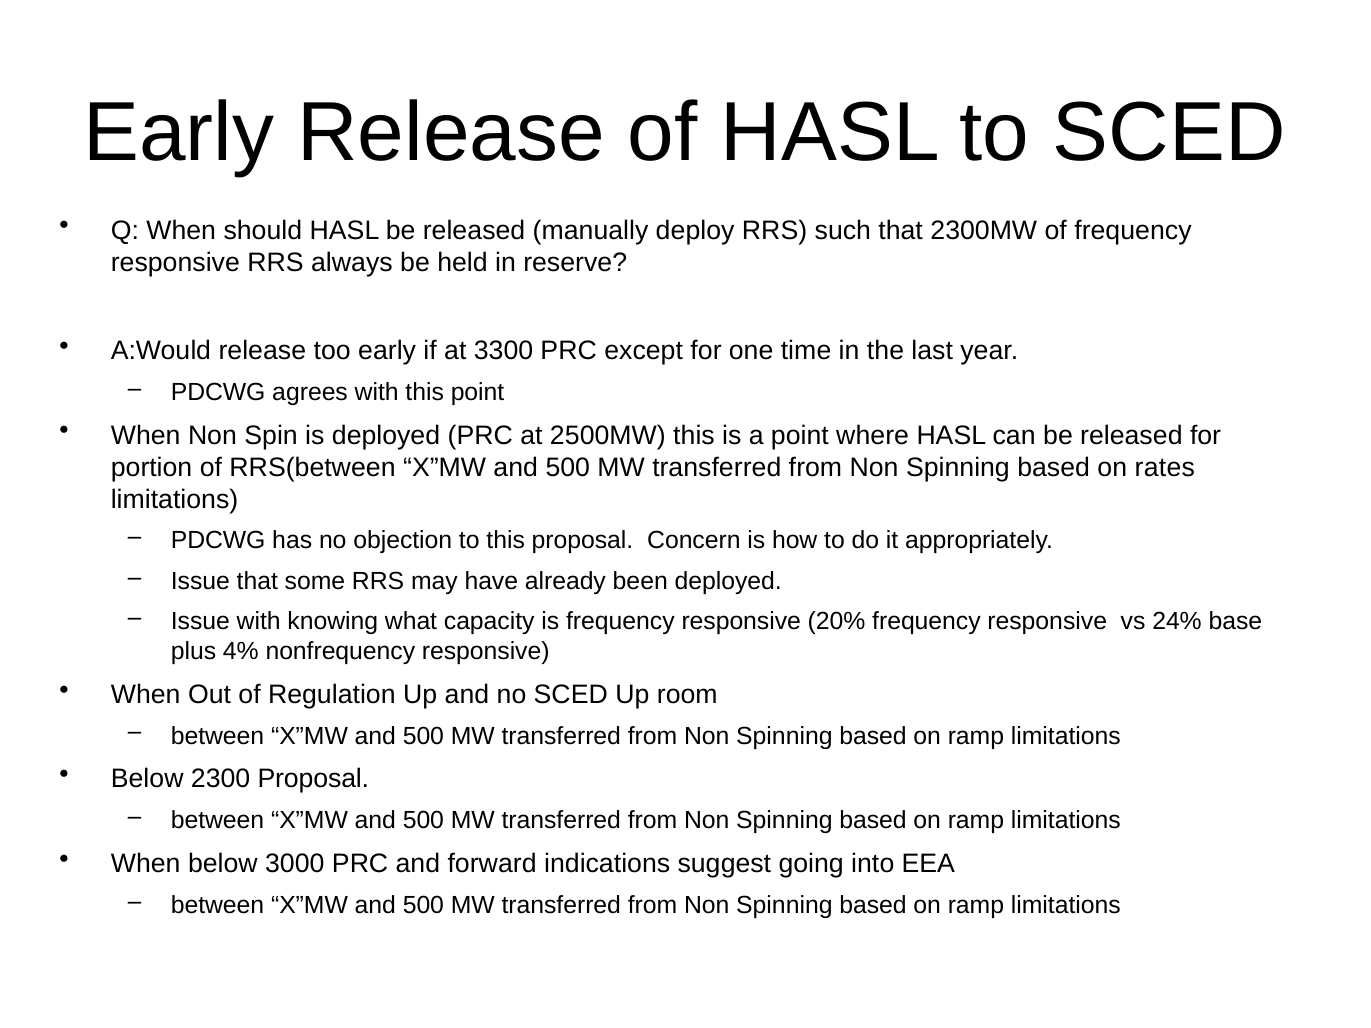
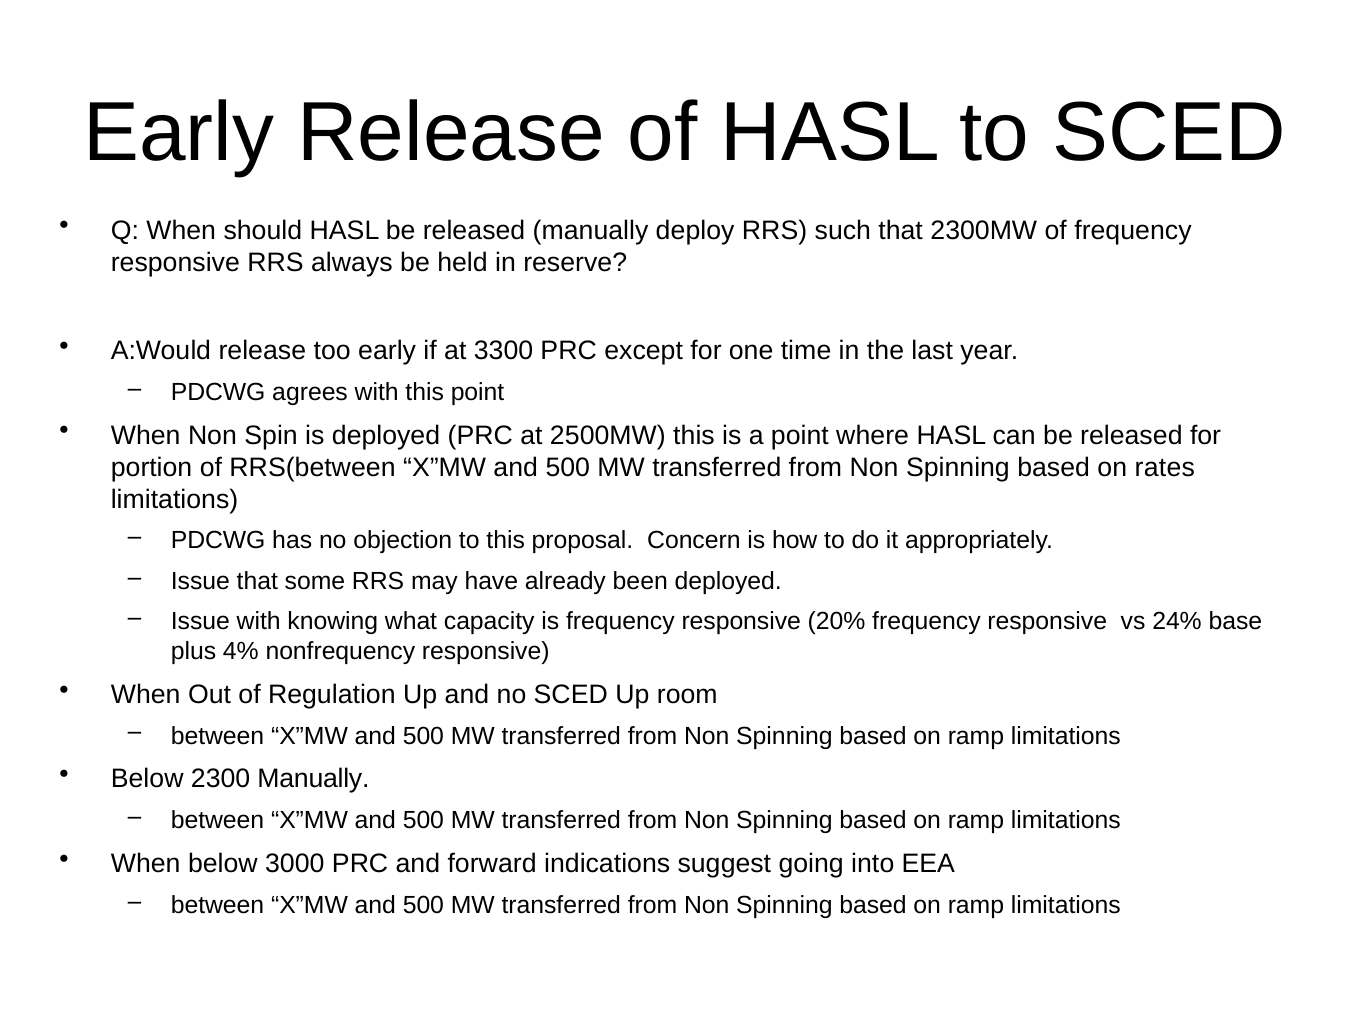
2300 Proposal: Proposal -> Manually
